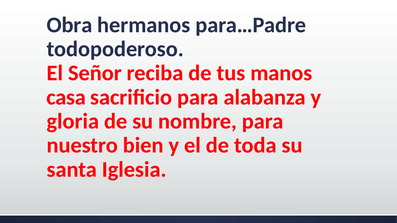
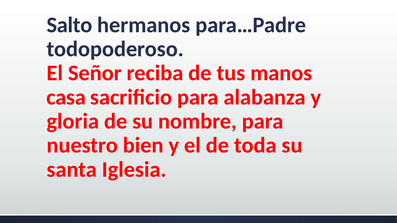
Obra: Obra -> Salto
